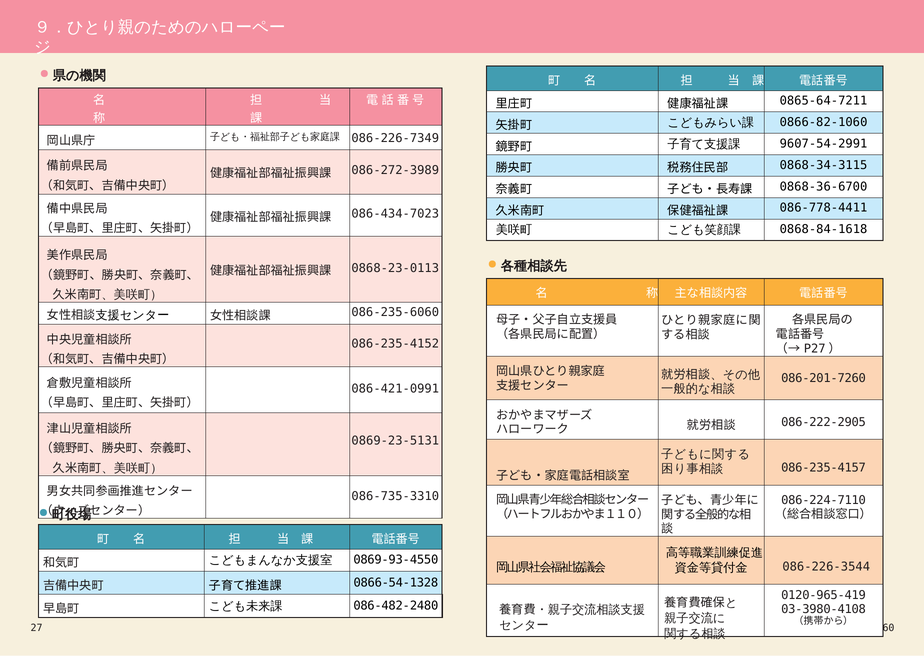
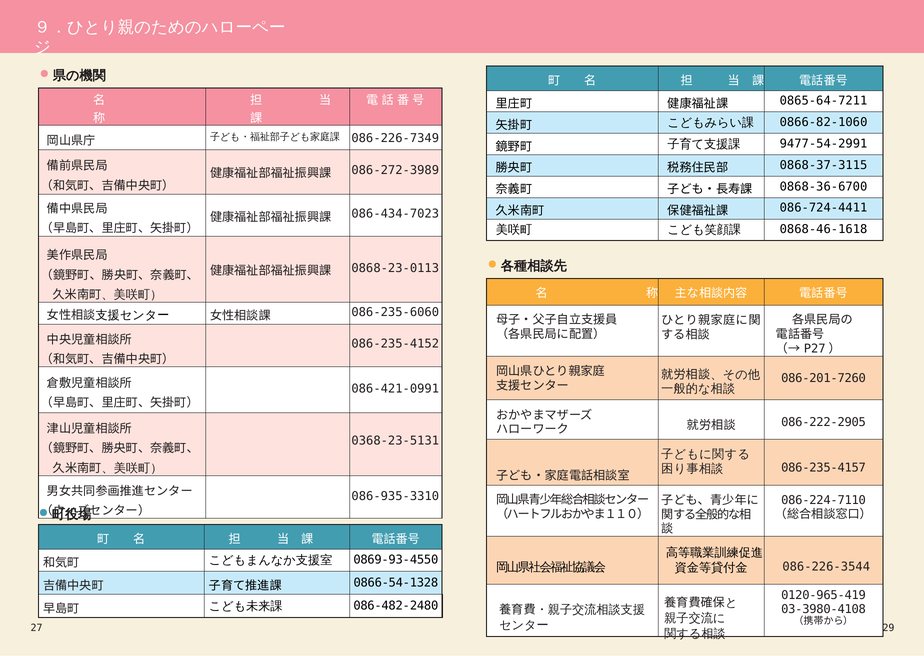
9607-54-2991: 9607-54-2991 -> 9477-54-2991
0868-34-3115: 0868-34-3115 -> 0868-37-3115
086-778-4411: 086-778-4411 -> 086-724-4411
0868-84-1618: 0868-84-1618 -> 0868-46-1618
0869-23-5131: 0869-23-5131 -> 0368-23-5131
086-735-3310: 086-735-3310 -> 086-935-3310
60: 60 -> 29
